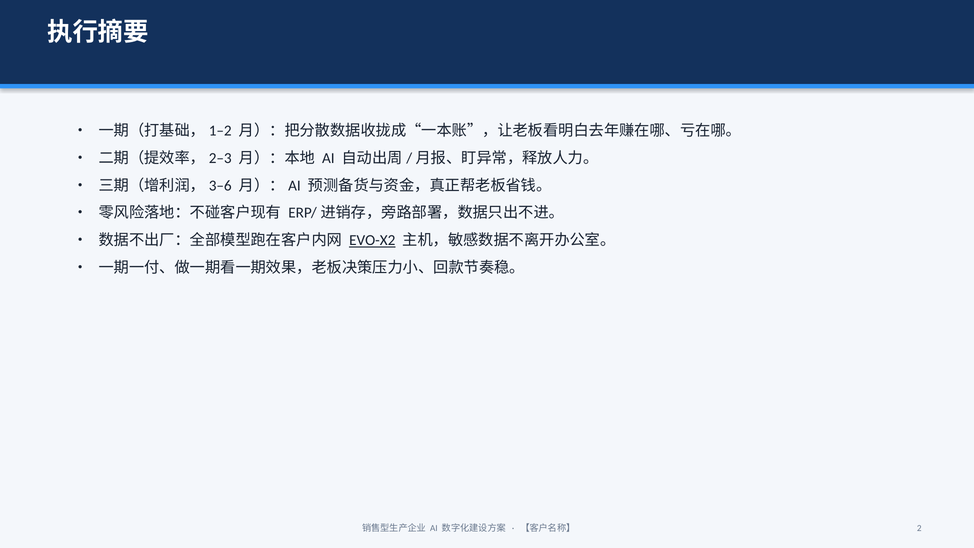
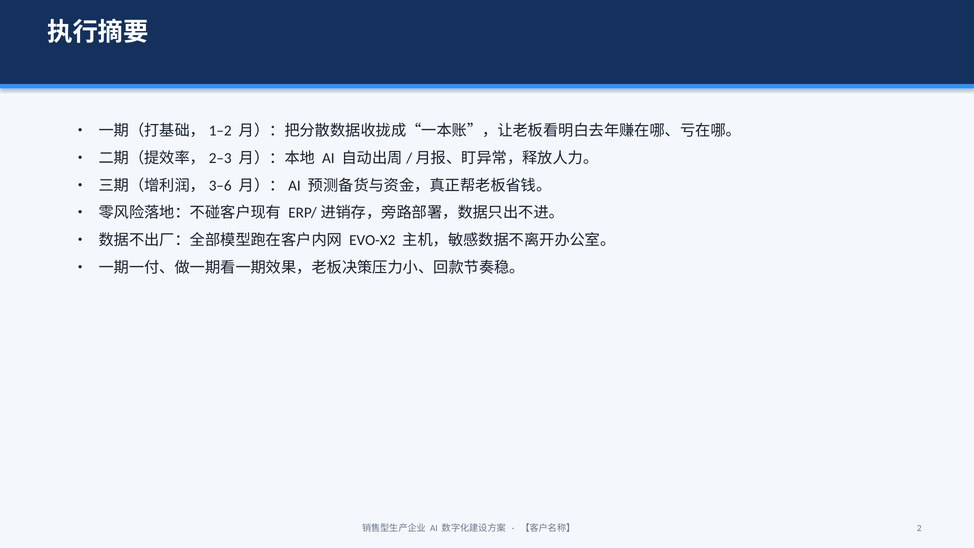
EVO-X2 underline: present -> none
